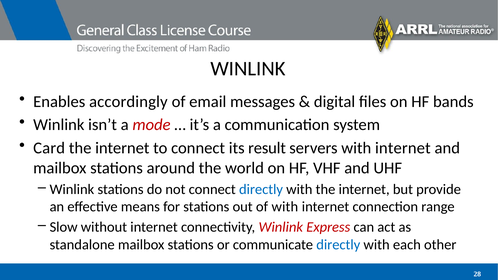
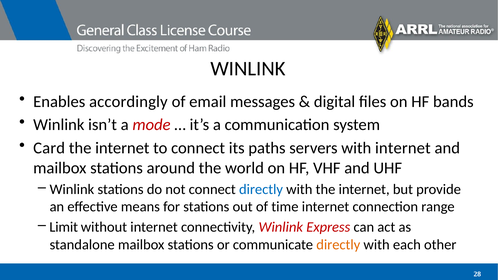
result: result -> paths
of with: with -> time
Slow: Slow -> Limit
directly at (338, 245) colour: blue -> orange
